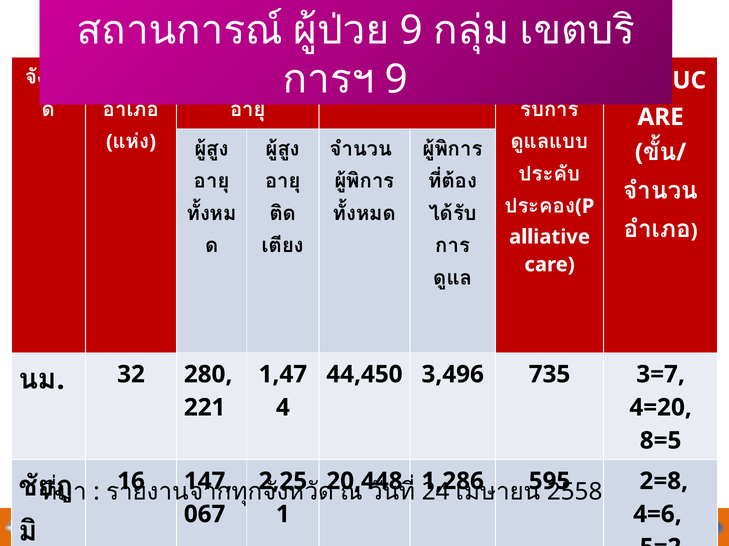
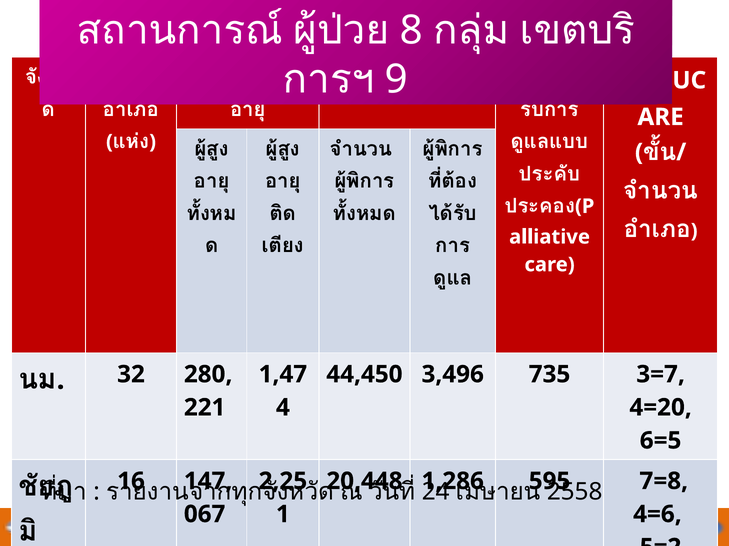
9 at (411, 31): 9 -> 8
8=5: 8=5 -> 6=5
2=8: 2=8 -> 7=8
